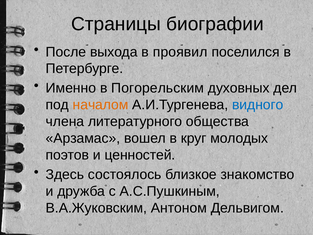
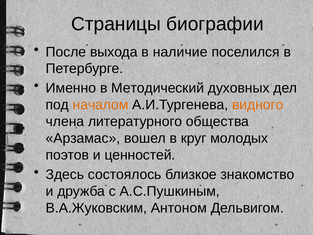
проявил: проявил -> наличие
Погорельским: Погорельским -> Методический
видного colour: blue -> orange
